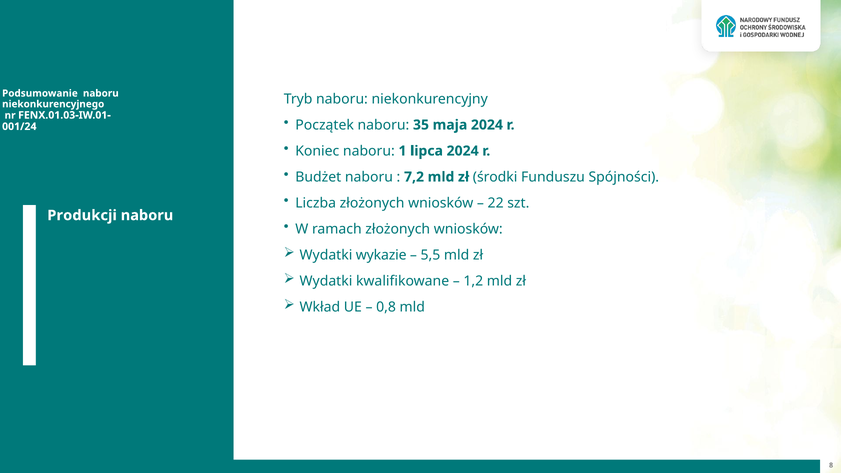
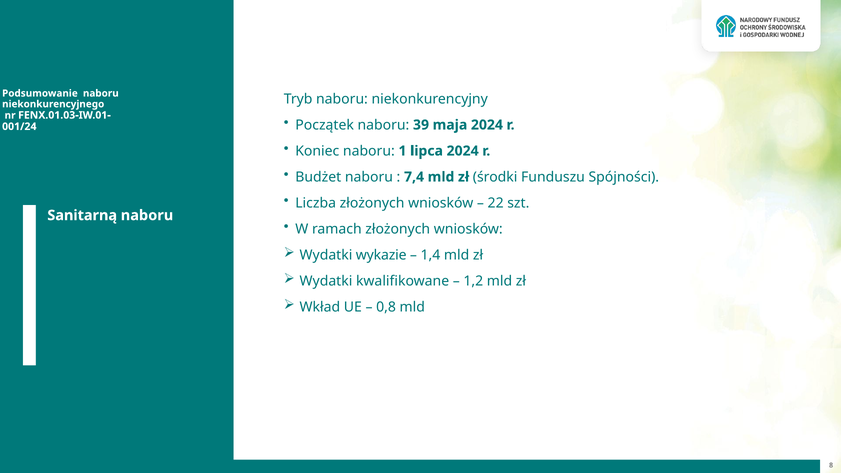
35: 35 -> 39
7,2: 7,2 -> 7,4
Produkcji: Produkcji -> Sanitarną
5,5: 5,5 -> 1,4
